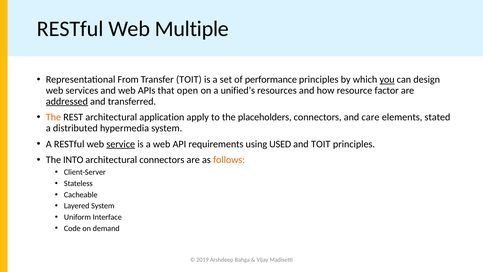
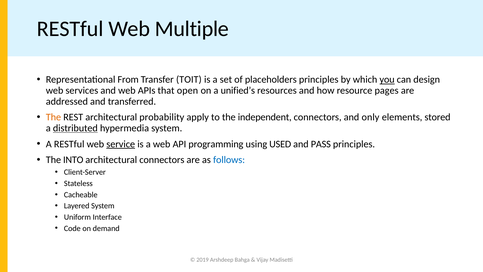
performance: performance -> placeholders
factor: factor -> pages
addressed underline: present -> none
application: application -> probability
placeholders: placeholders -> independent
care: care -> only
stated: stated -> stored
distributed underline: none -> present
requirements: requirements -> programming
and TOIT: TOIT -> PASS
follows colour: orange -> blue
